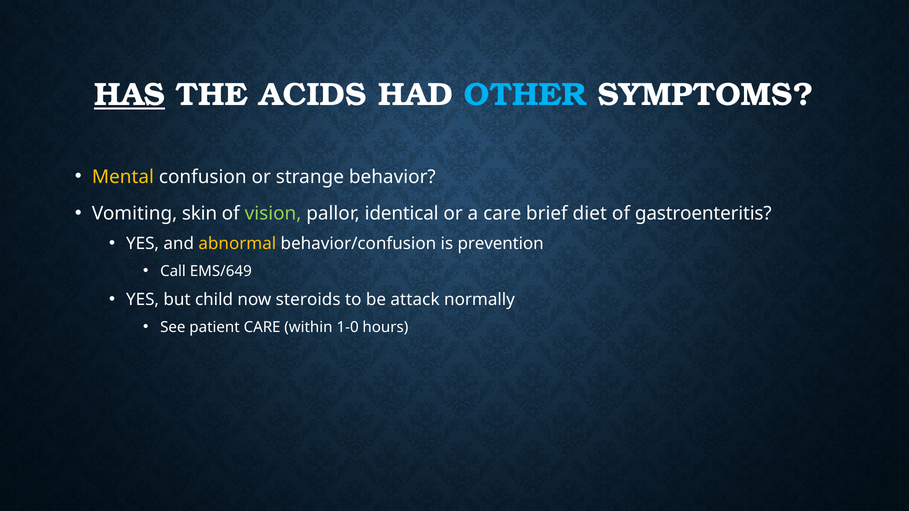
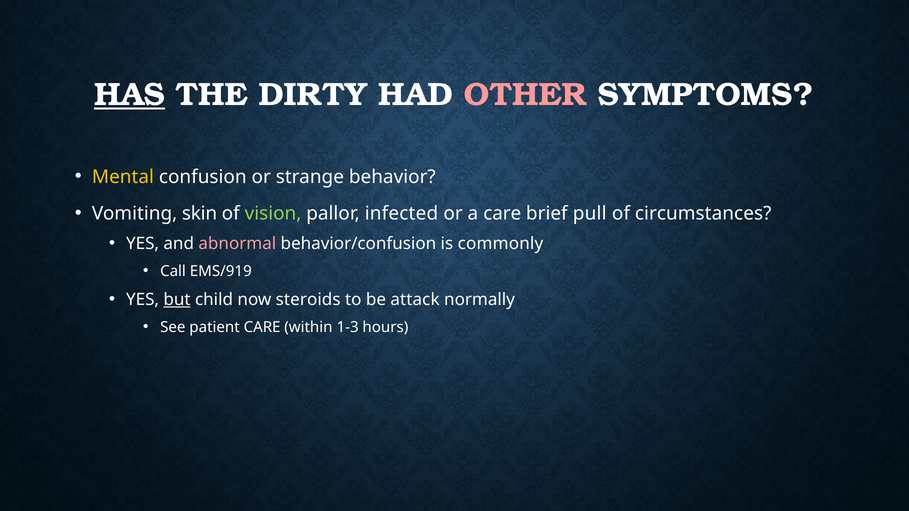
ACIDS: ACIDS -> DIRTY
OTHER colour: light blue -> pink
identical: identical -> infected
diet: diet -> pull
gastroenteritis: gastroenteritis -> circumstances
abnormal colour: yellow -> pink
prevention: prevention -> commonly
EMS/649: EMS/649 -> EMS/919
but underline: none -> present
1-0: 1-0 -> 1-3
